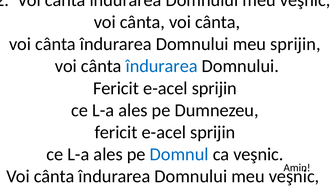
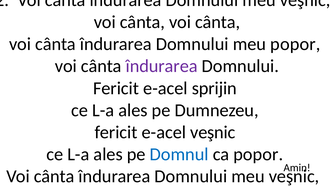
meu sprijin: sprijin -> popor
îndurarea at (162, 66) colour: blue -> purple
sprijin at (213, 132): sprijin -> veşnic
ca veşnic: veşnic -> popor
